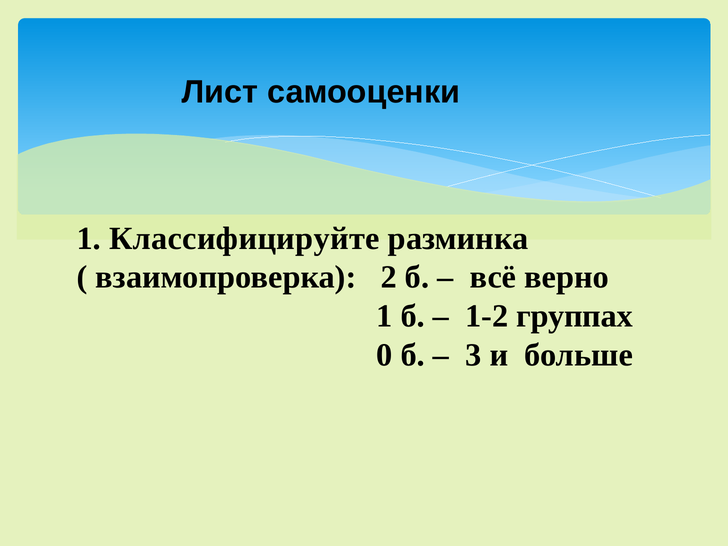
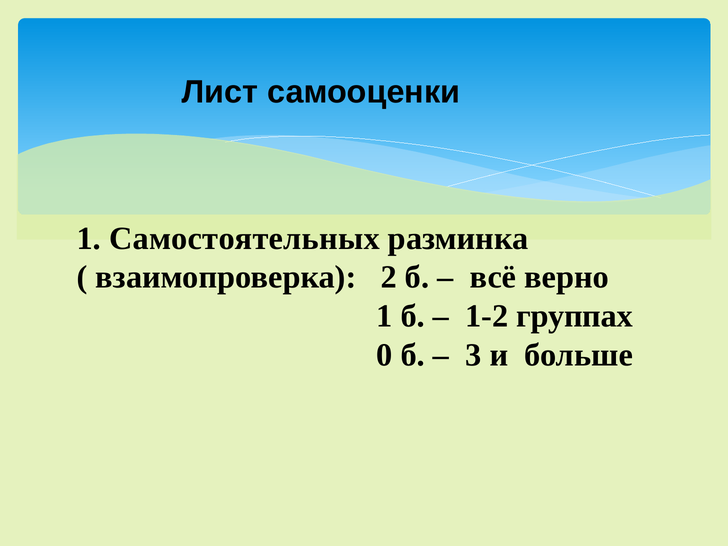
Классифицируйте: Классифицируйте -> Самостоятельных
